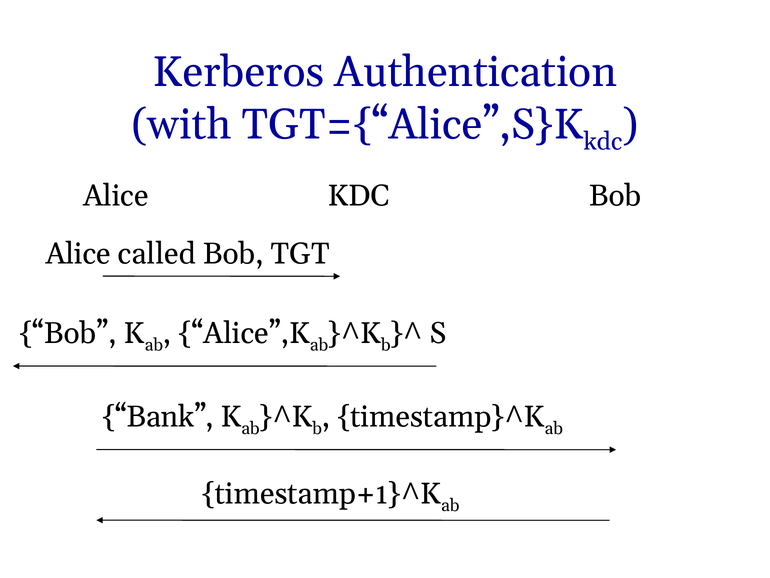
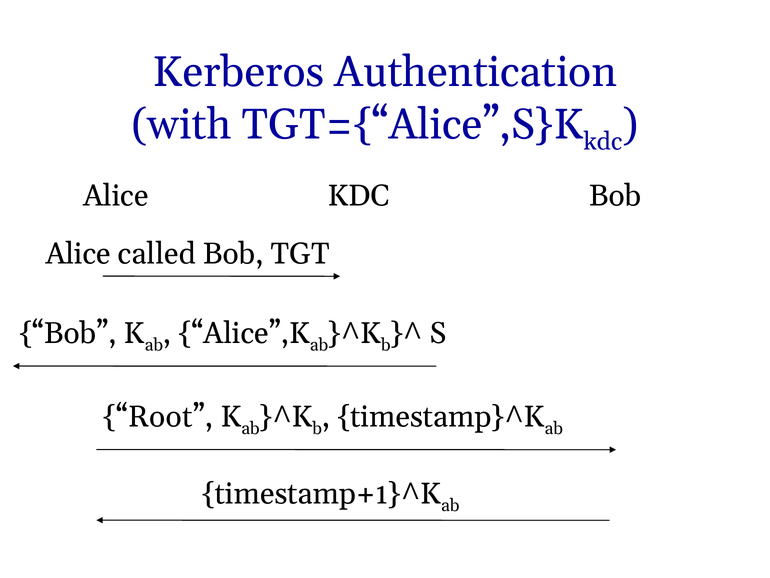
Bank: Bank -> Root
